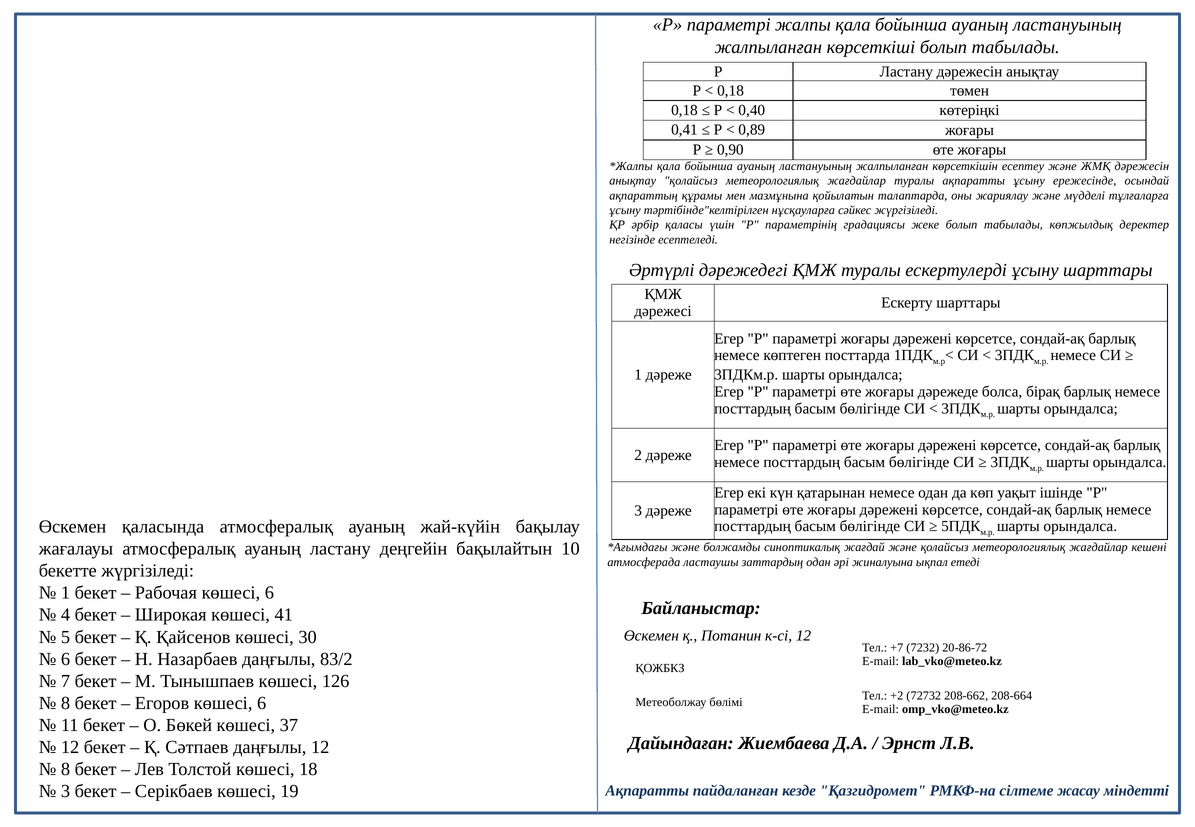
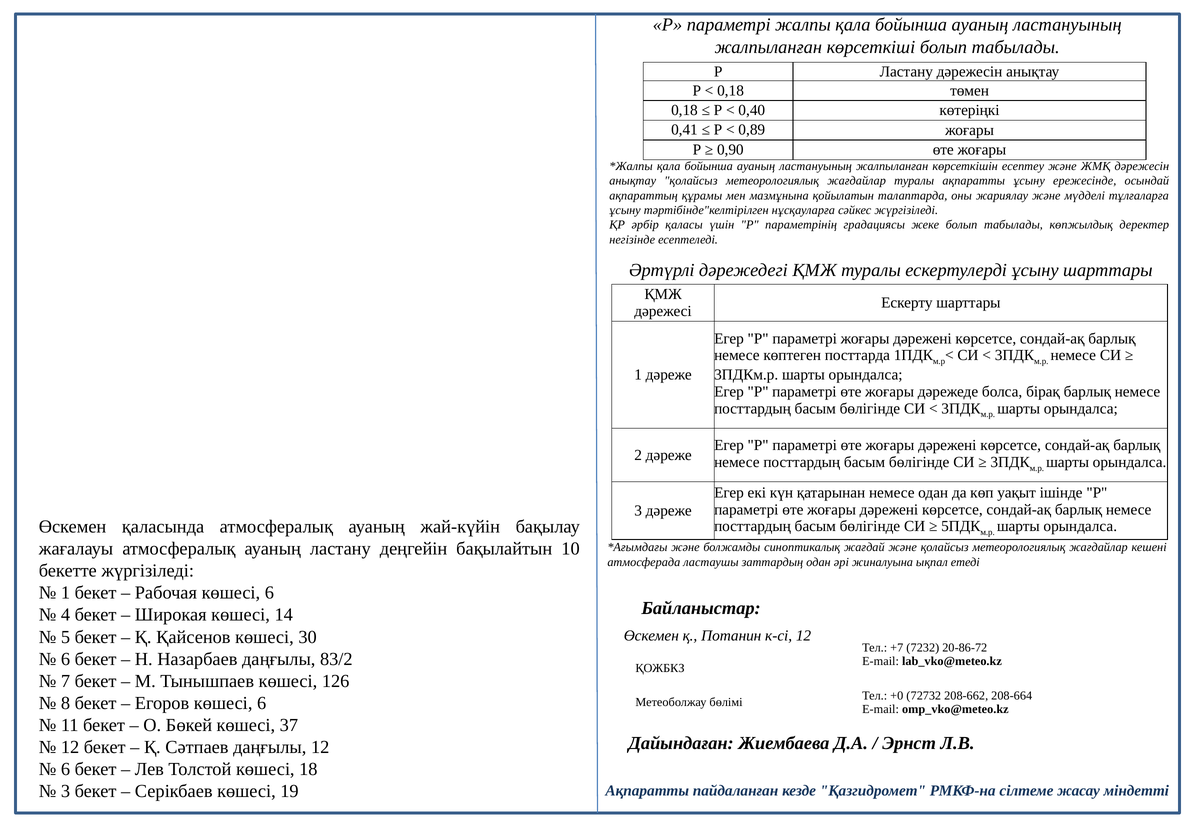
41: 41 -> 14
+2: +2 -> +0
8 at (65, 770): 8 -> 6
